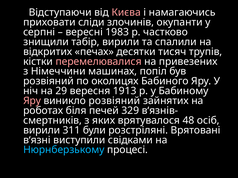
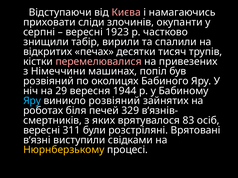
1983: 1983 -> 1923
1913: 1913 -> 1944
Яру at (32, 101) colour: pink -> light blue
48: 48 -> 83
вирили at (42, 131): вирили -> вересні
Нюрнберзькому colour: light blue -> yellow
